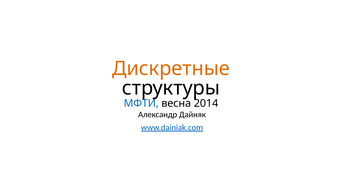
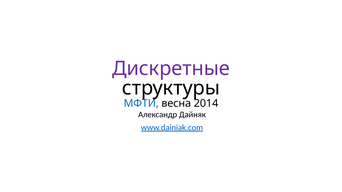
Дискретные colour: orange -> purple
